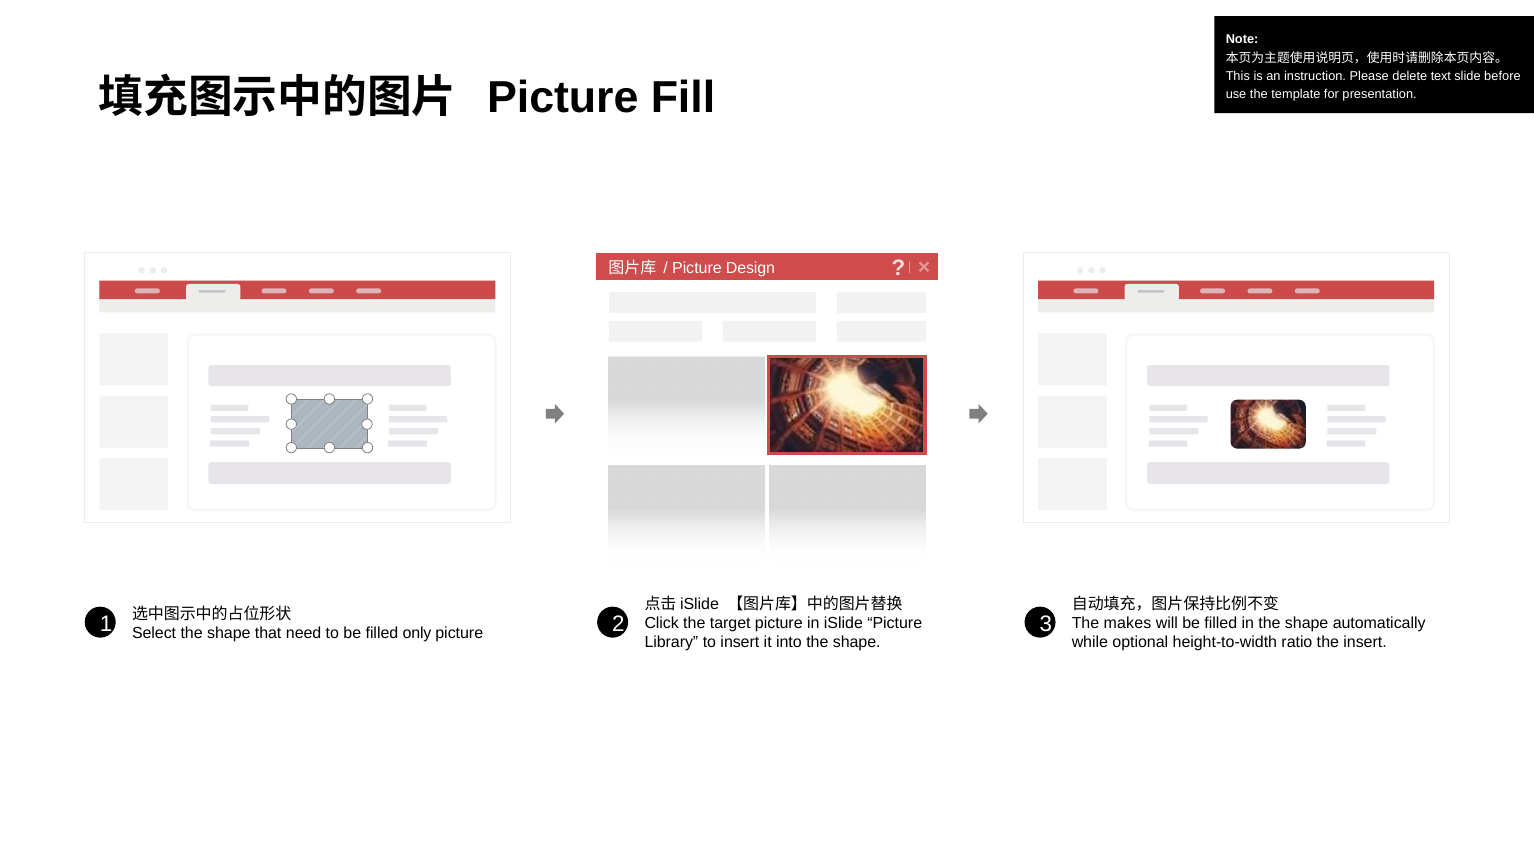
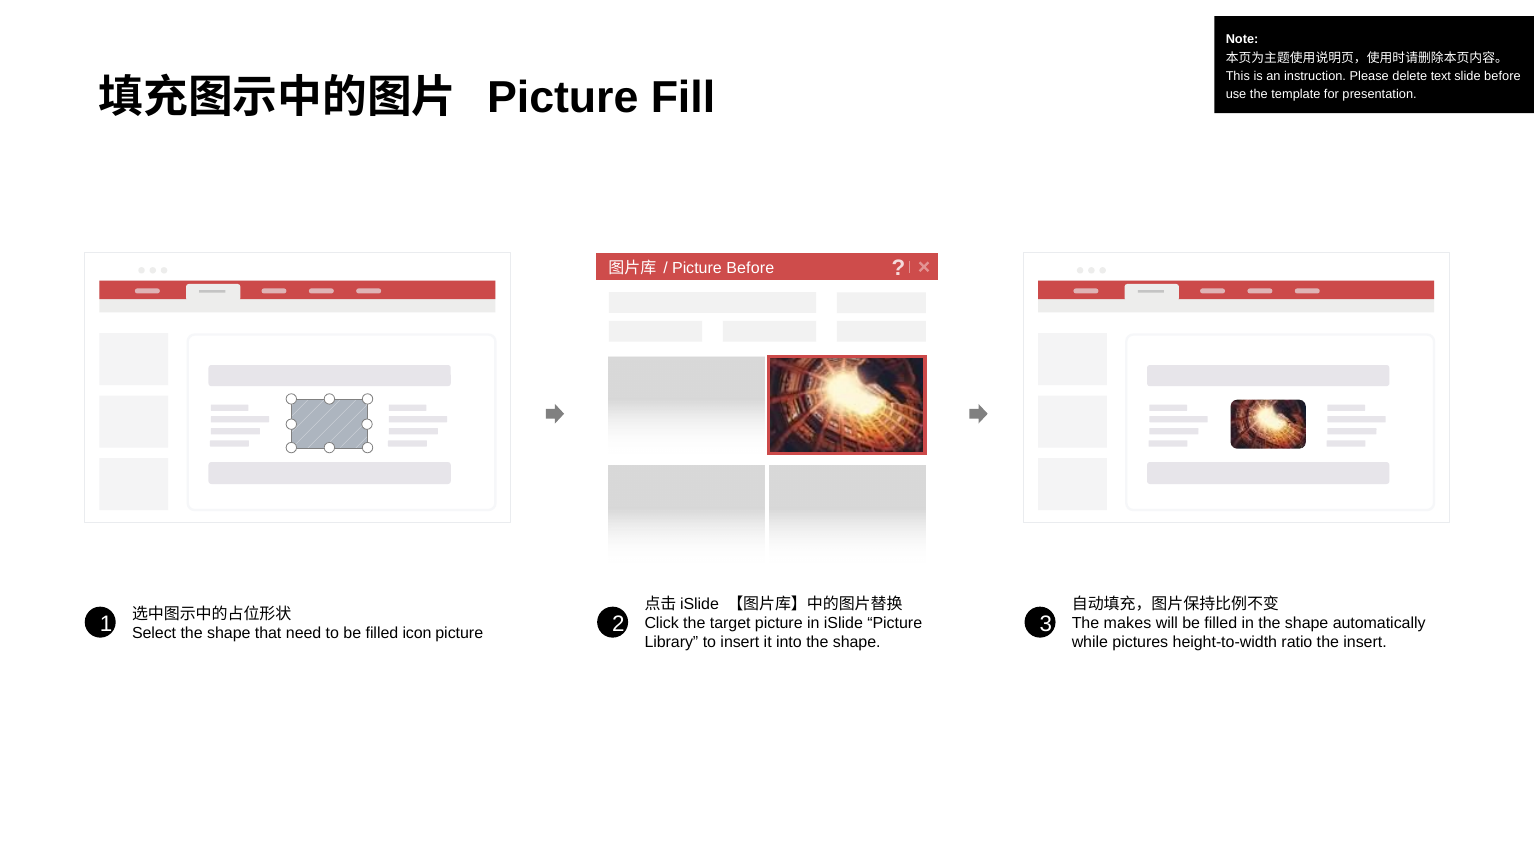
Picture Design: Design -> Before
only: only -> icon
optional: optional -> pictures
